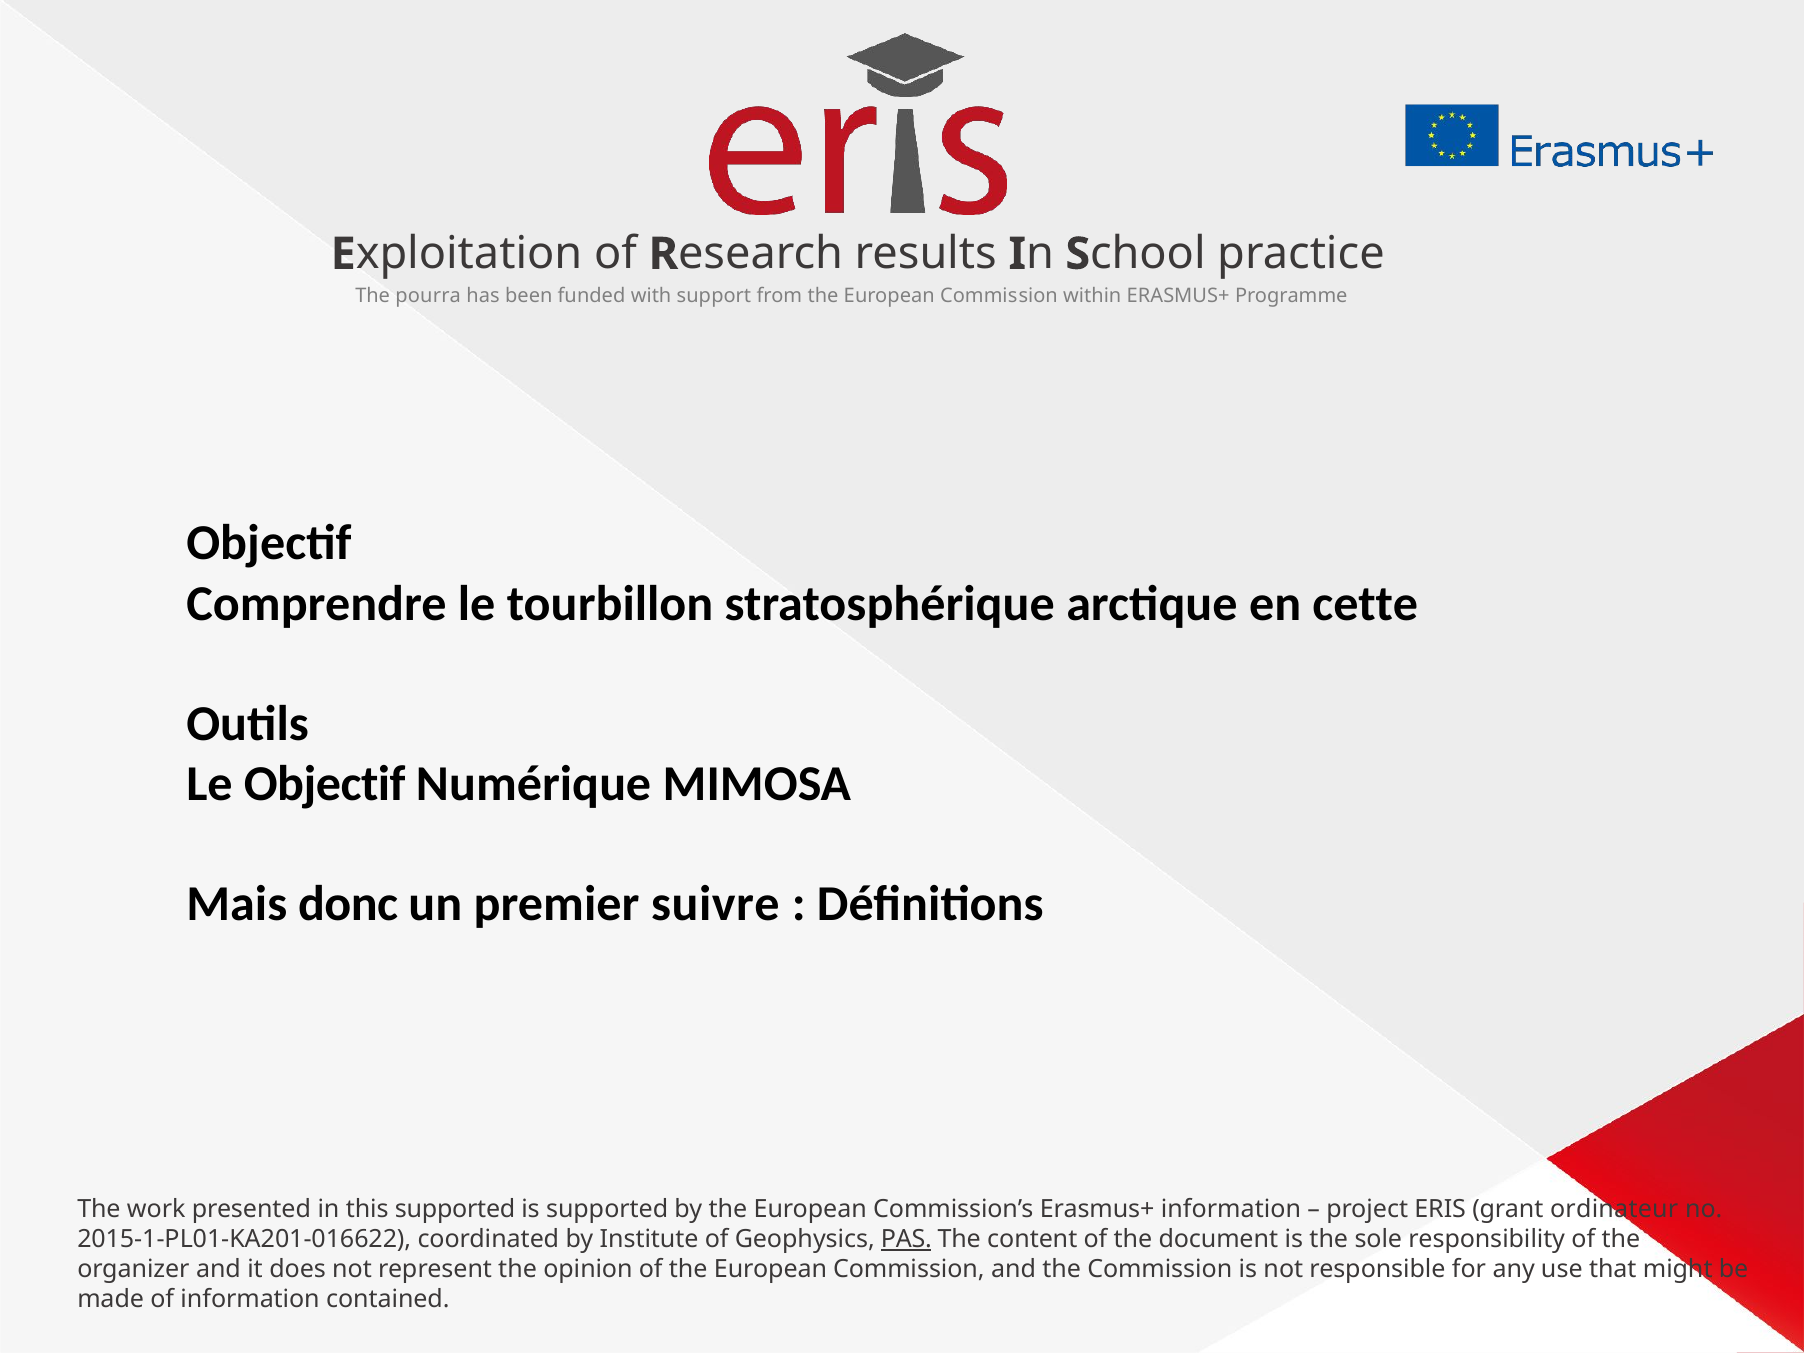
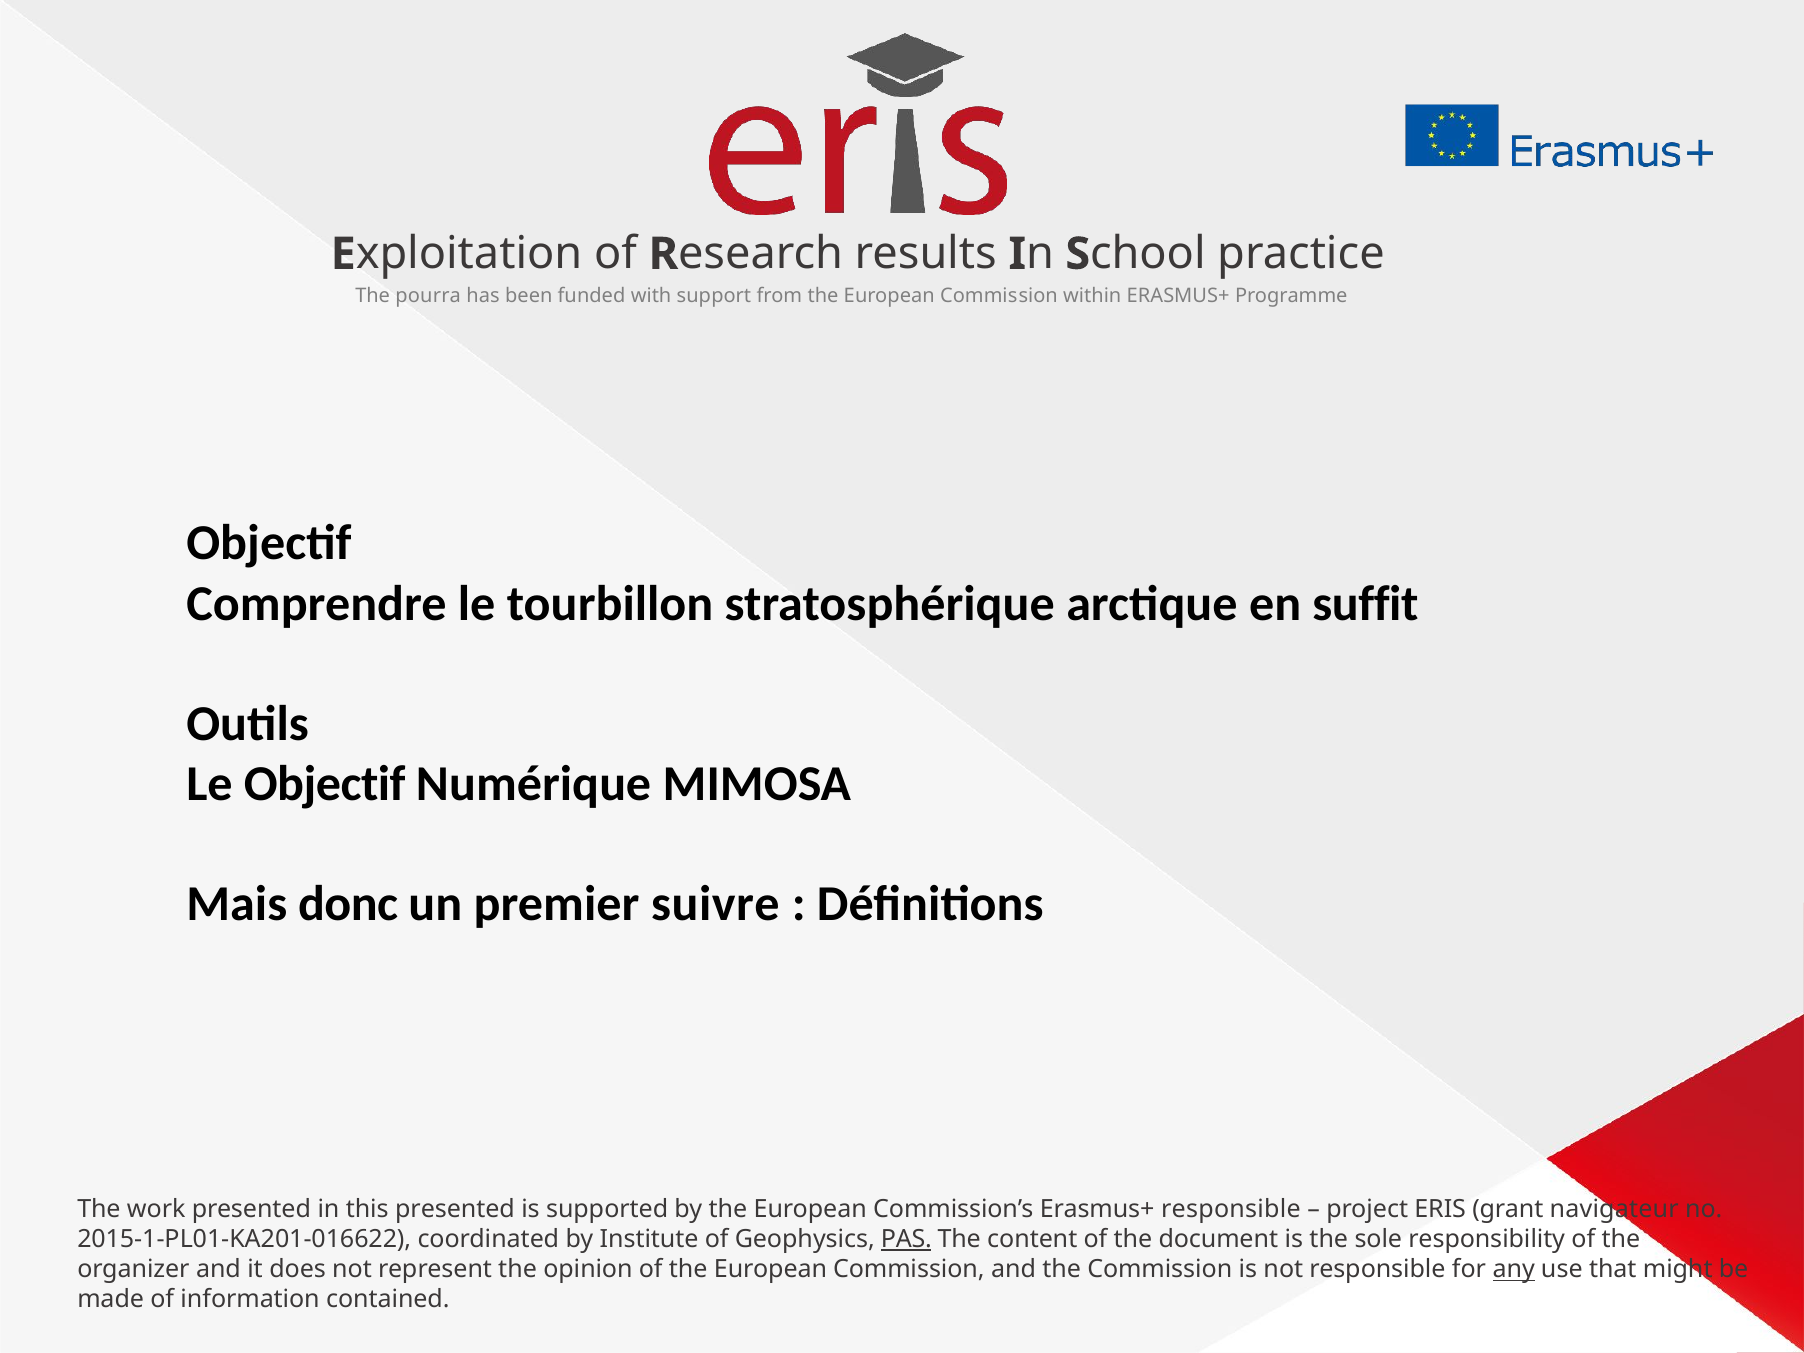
cette: cette -> suffit
this supported: supported -> presented
Erasmus+ information: information -> responsible
ordinateur: ordinateur -> navigateur
any underline: none -> present
